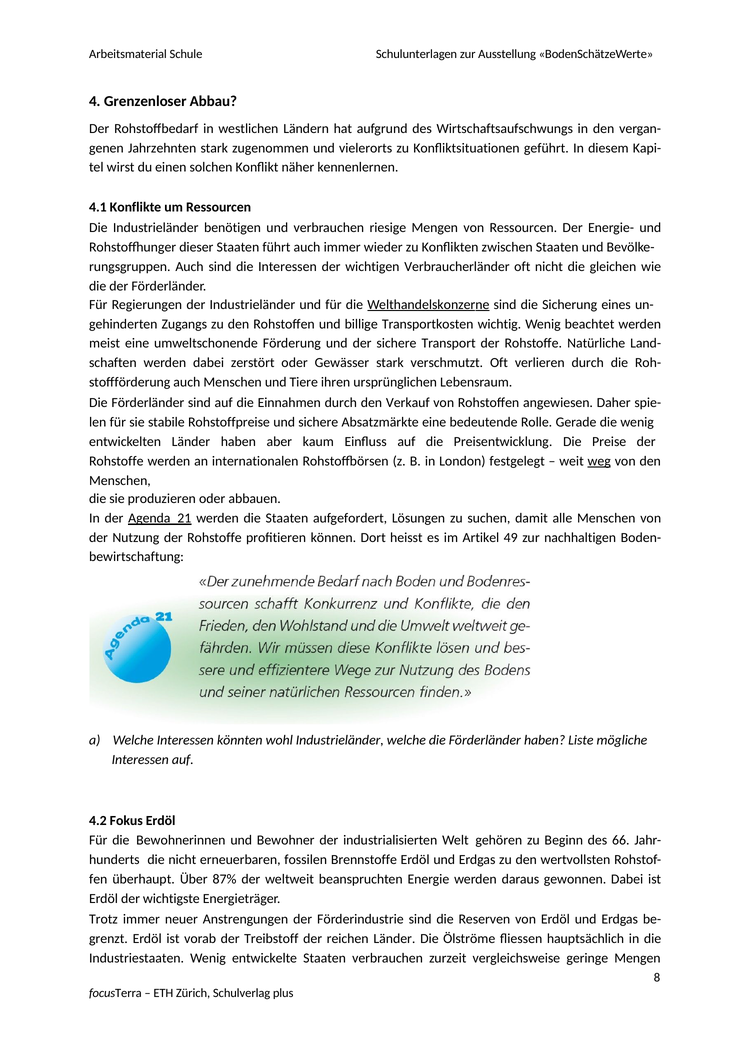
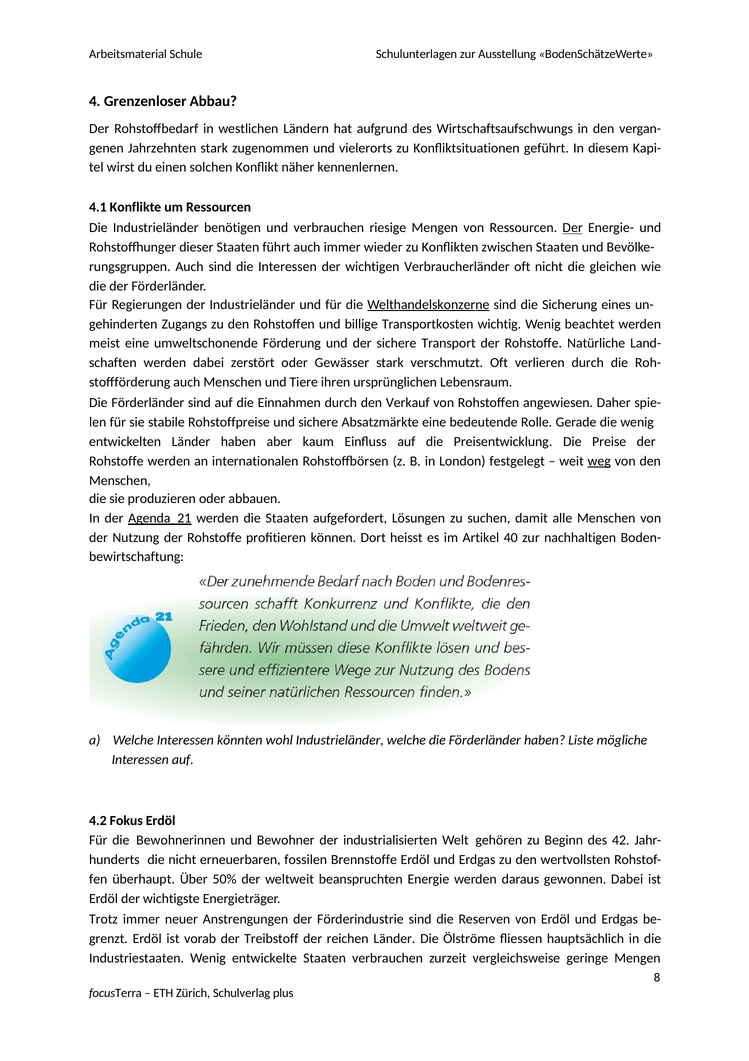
Der at (573, 228) underline: none -> present
49: 49 -> 40
66: 66 -> 42
87%: 87% -> 50%
